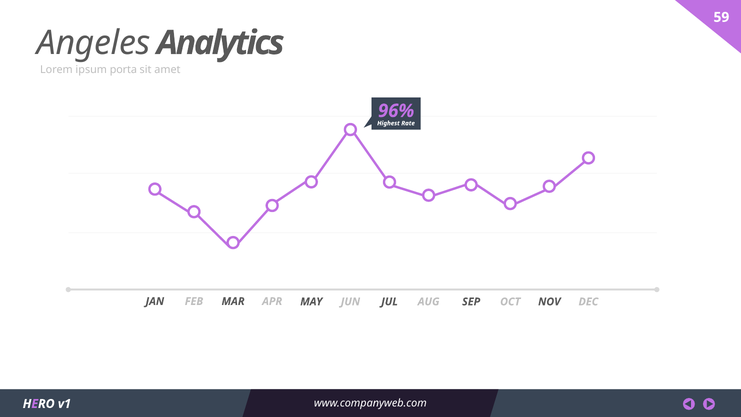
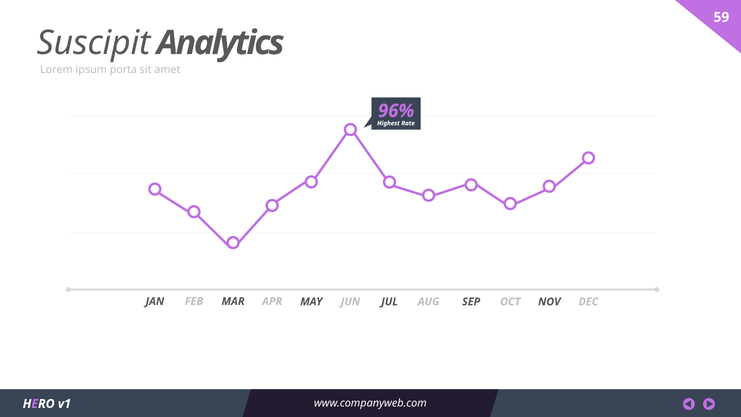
Angeles: Angeles -> Suscipit
